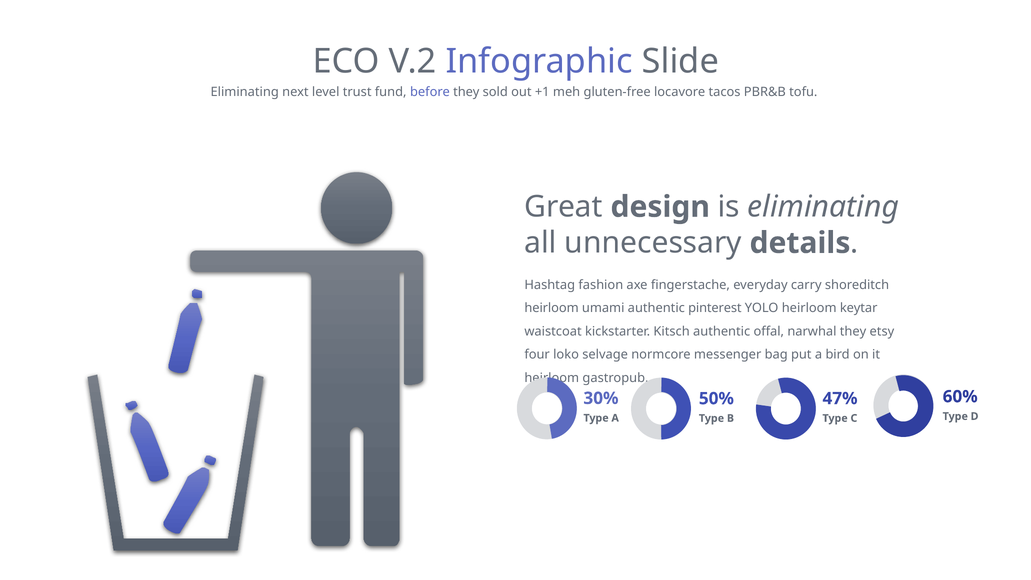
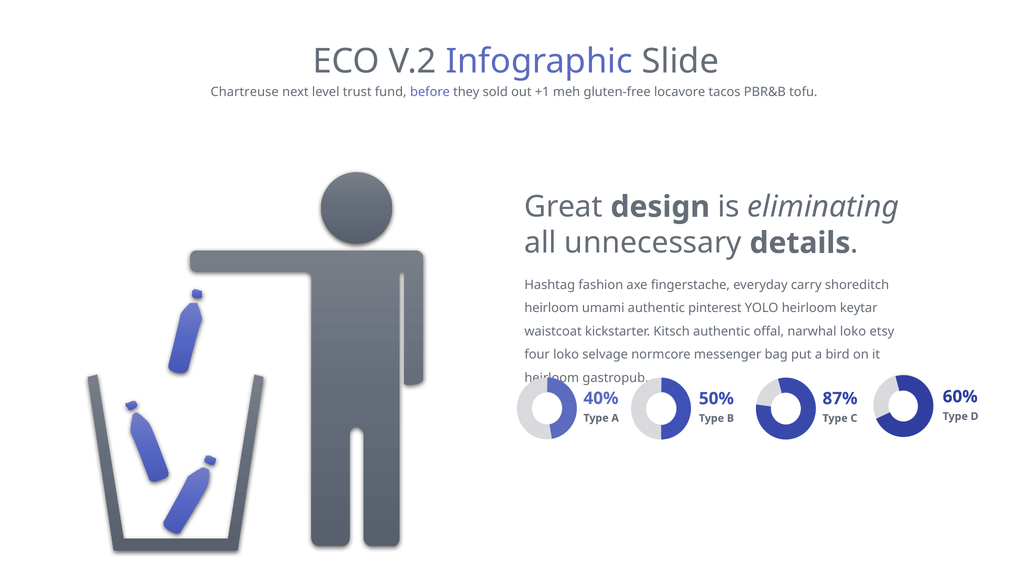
Eliminating at (245, 92): Eliminating -> Chartreuse
narwhal they: they -> loko
30%: 30% -> 40%
47%: 47% -> 87%
